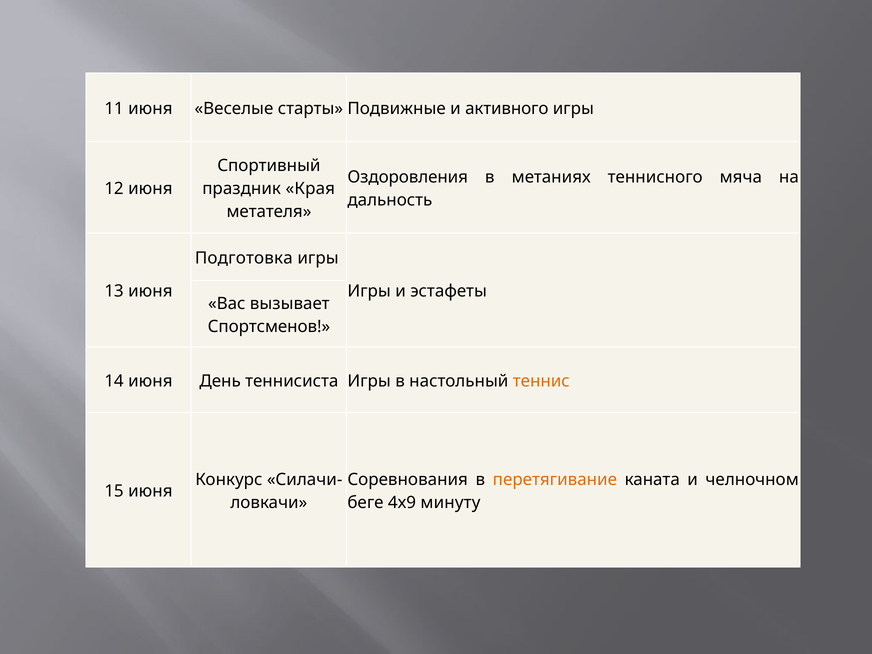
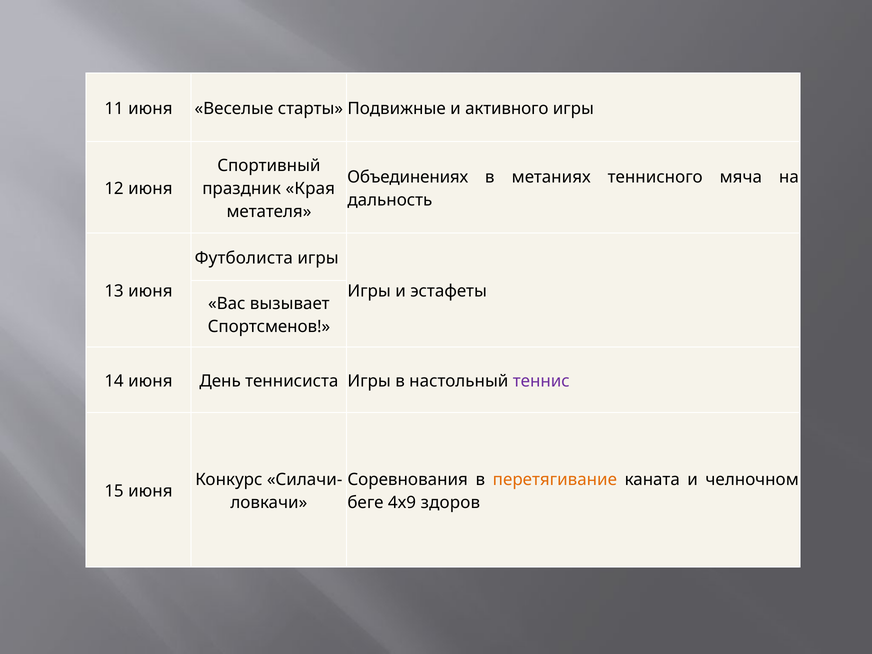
Оздоровления: Оздоровления -> Объединениях
Подготовка: Подготовка -> Футболиста
теннис colour: orange -> purple
минуту: минуту -> здоров
